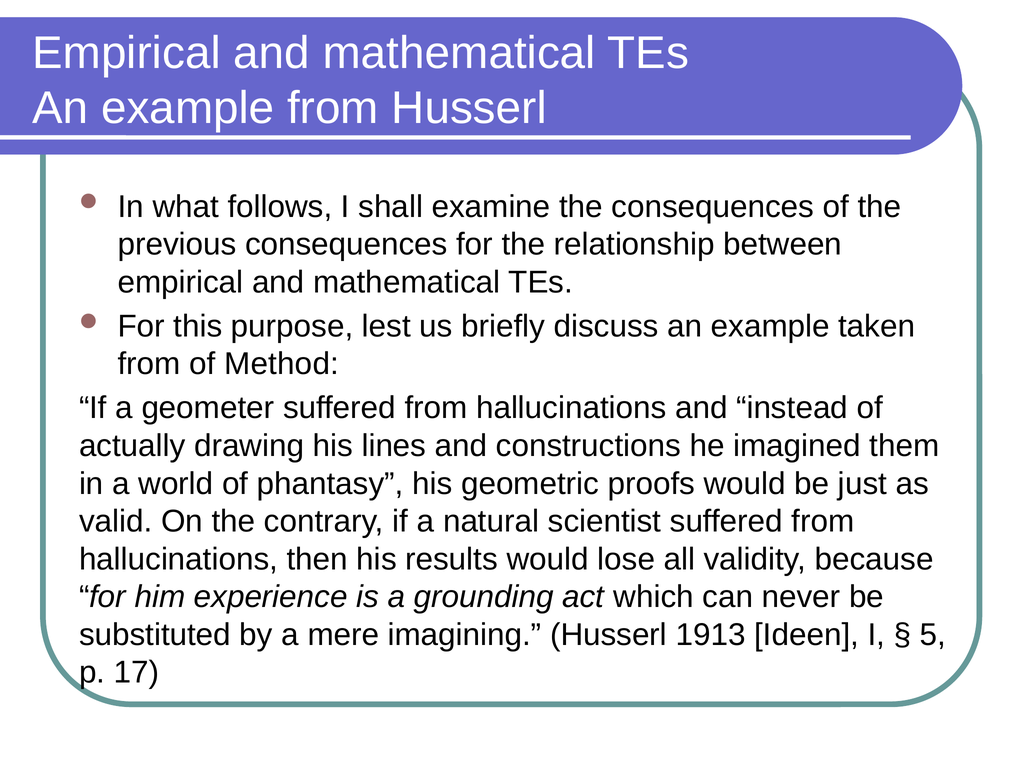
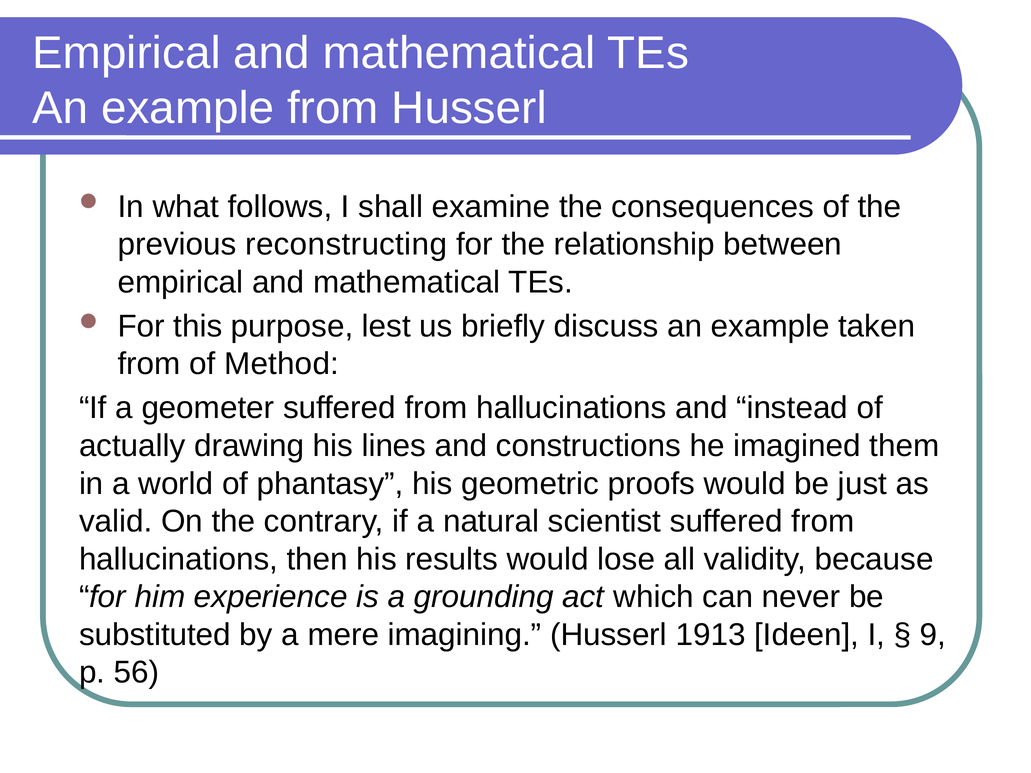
previous consequences: consequences -> reconstructing
5: 5 -> 9
17: 17 -> 56
